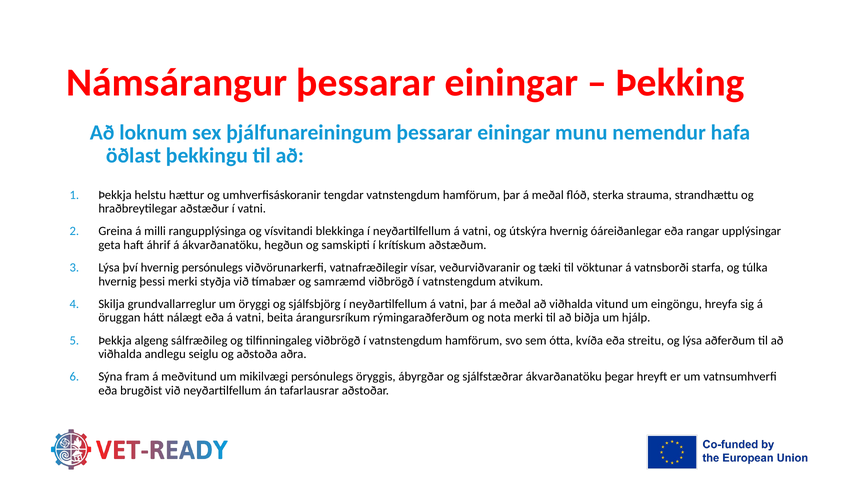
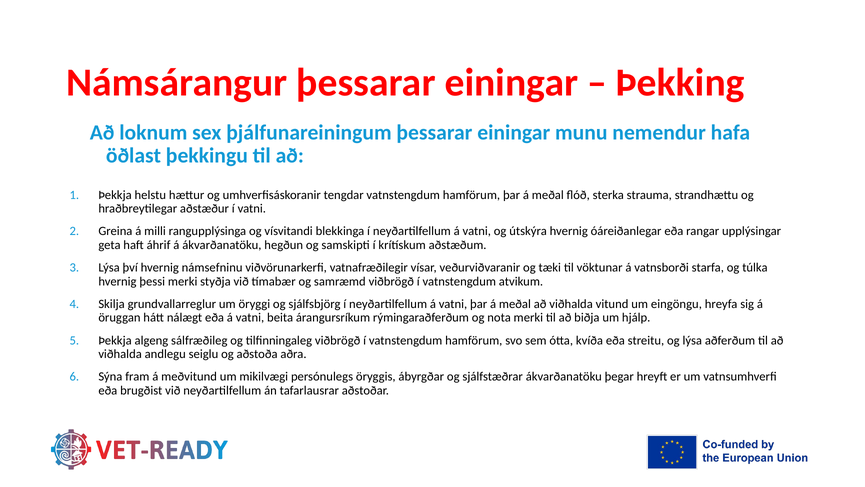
hvernig persónulegs: persónulegs -> námsefninu
